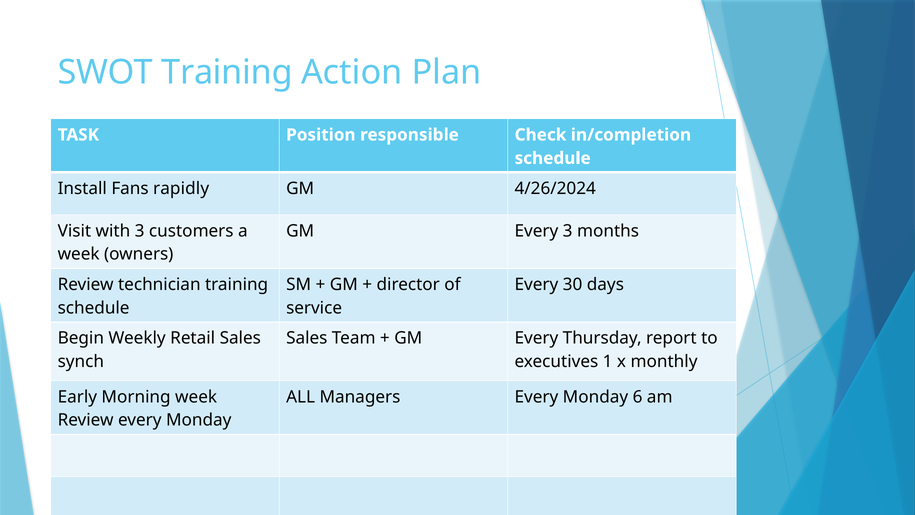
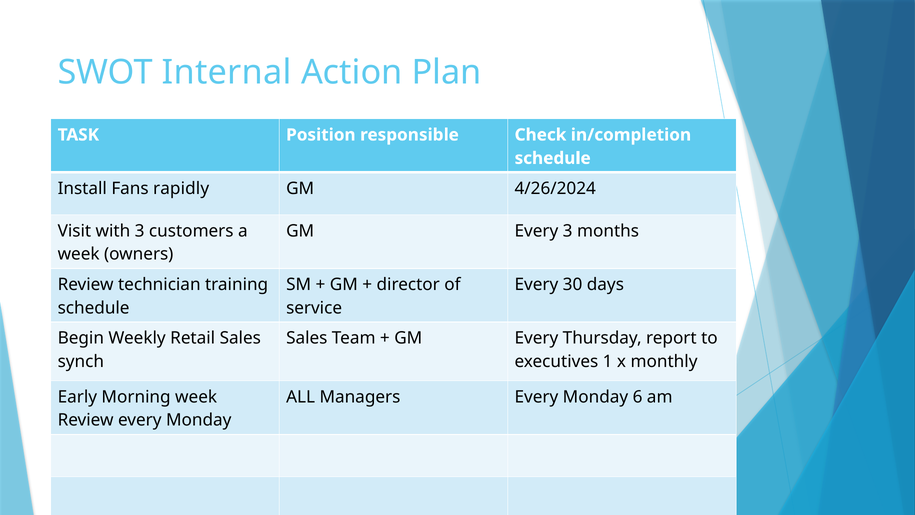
SWOT Training: Training -> Internal
